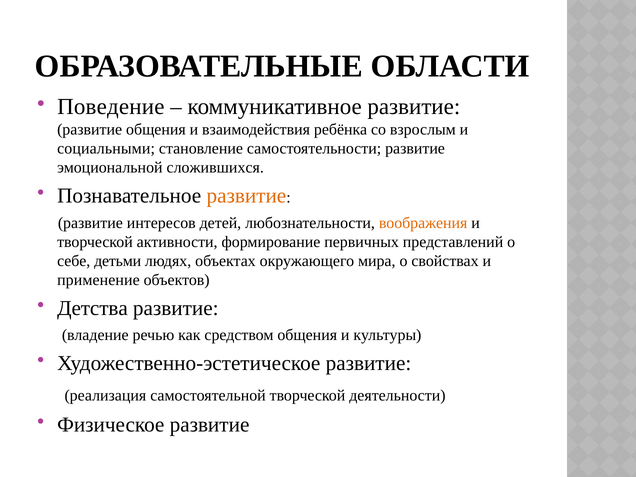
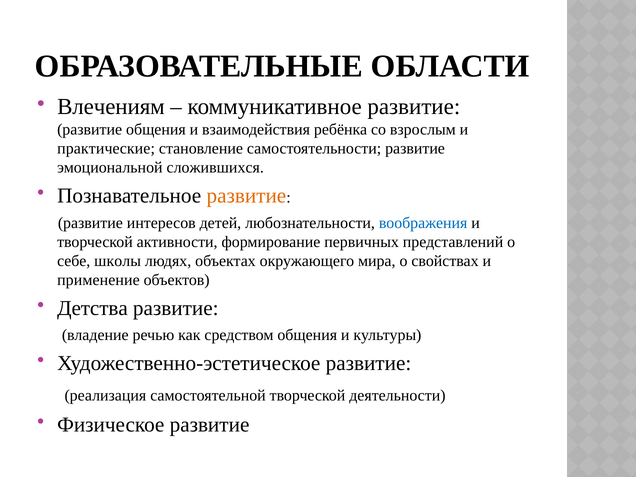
Поведение: Поведение -> Влечениям
социальными: социальными -> практические
воображения colour: orange -> blue
детьми: детьми -> школы
